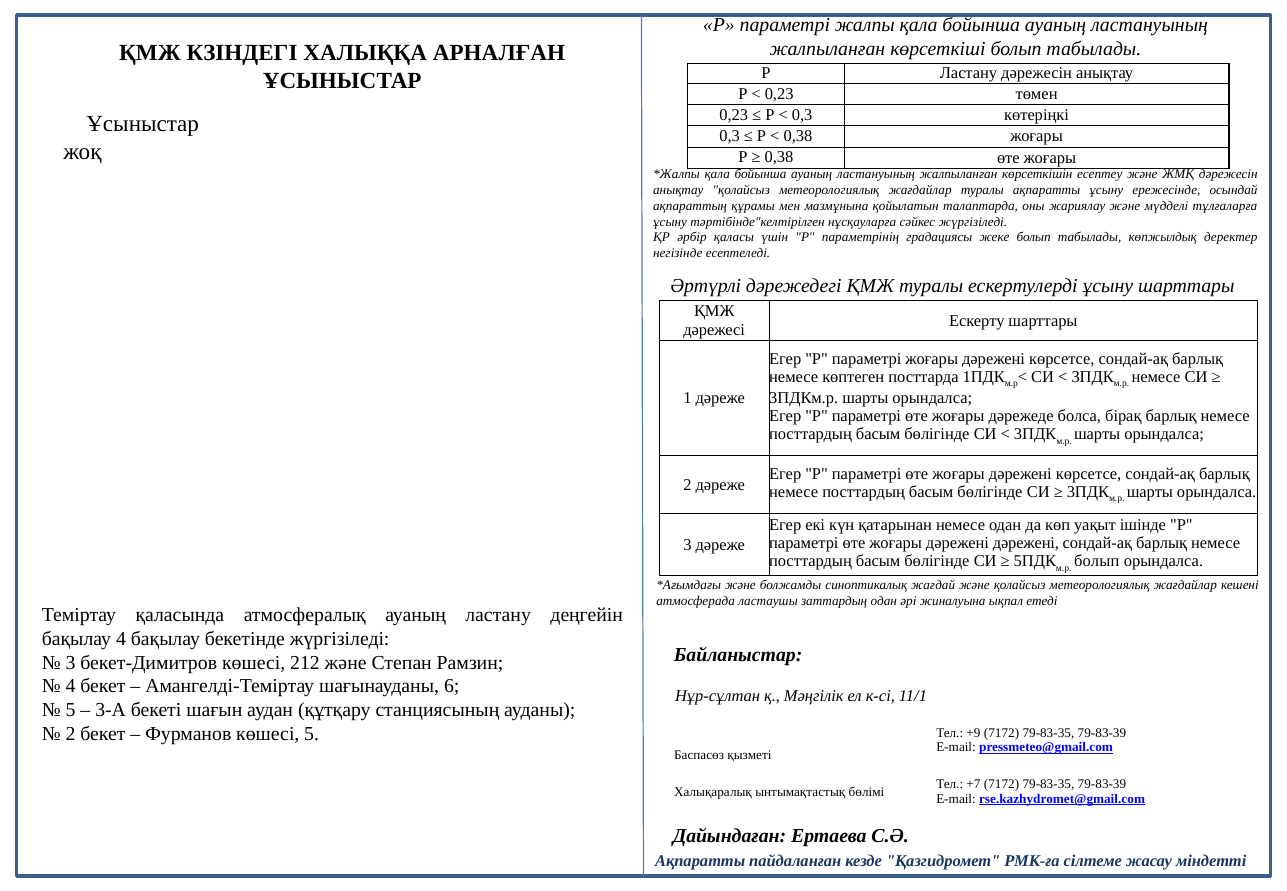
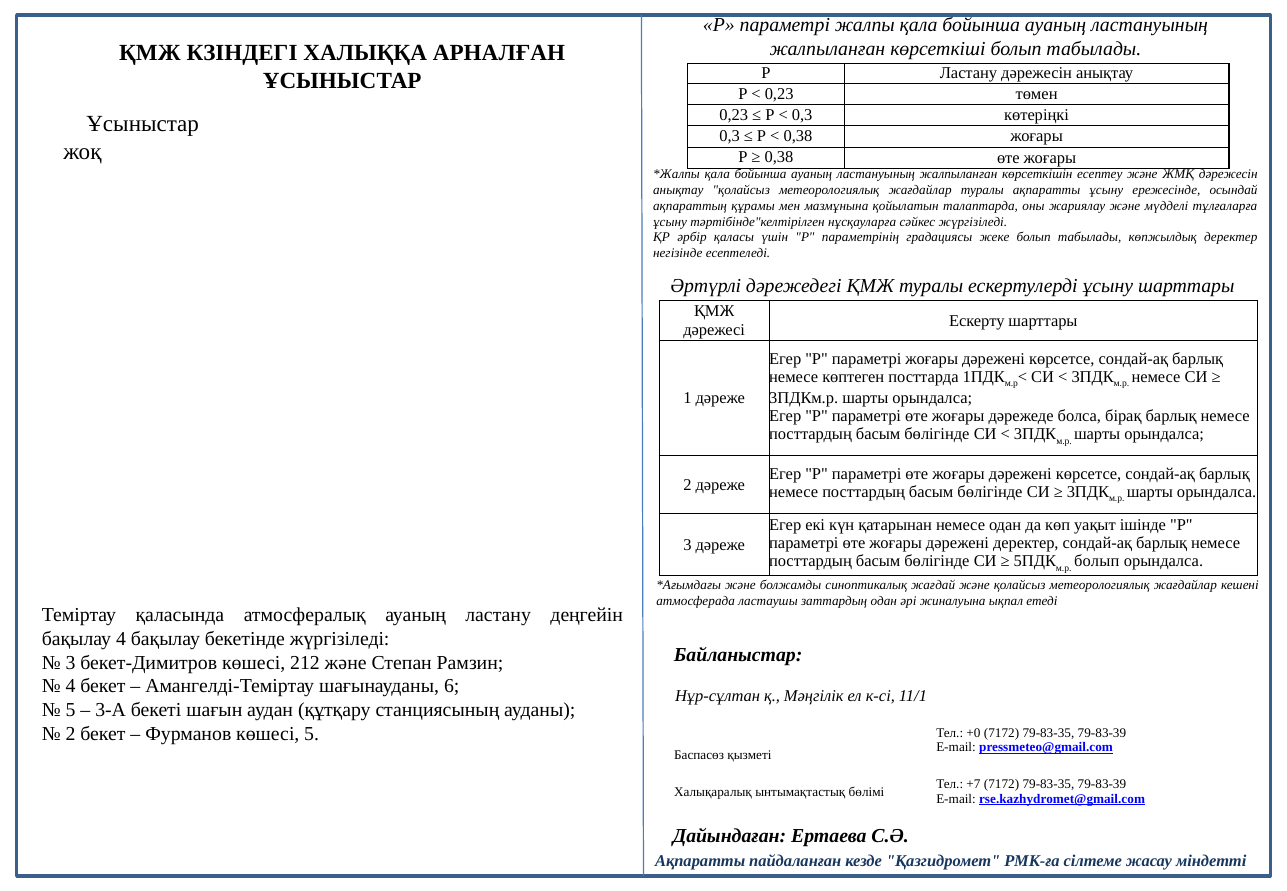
дәрежені дәрежені: дәрежені -> деректер
+9: +9 -> +0
